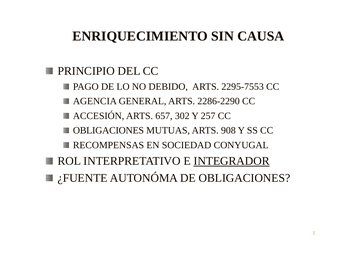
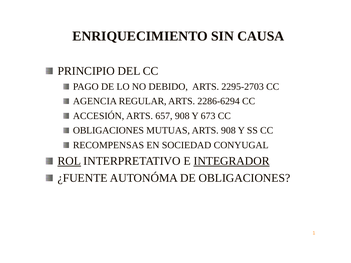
2295-7553: 2295-7553 -> 2295-2703
GENERAL: GENERAL -> REGULAR
2286-2290: 2286-2290 -> 2286-6294
657 302: 302 -> 908
257: 257 -> 673
ROL underline: none -> present
